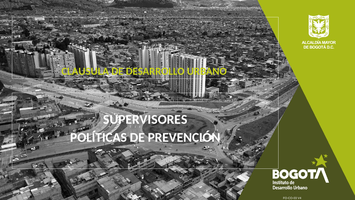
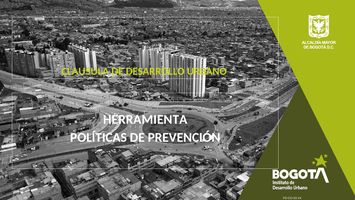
SUPERVISORES: SUPERVISORES -> HERRAMIENTA
